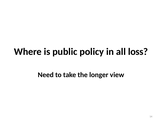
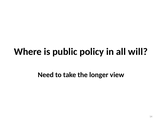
loss: loss -> will
